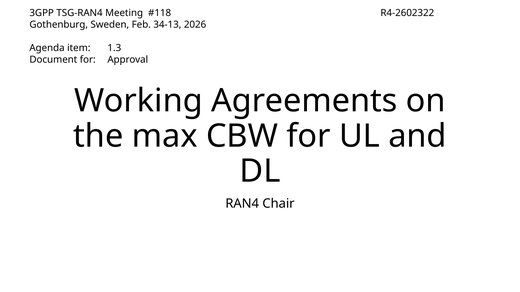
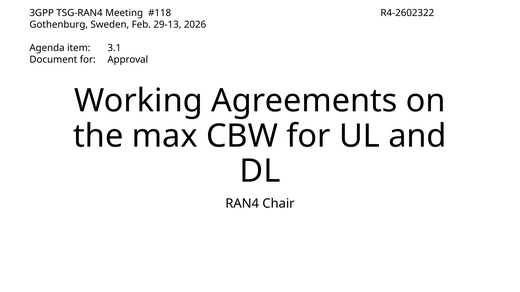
34-13: 34-13 -> 29-13
1.3: 1.3 -> 3.1
